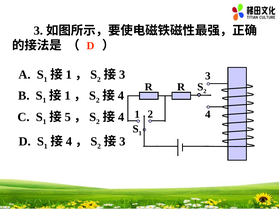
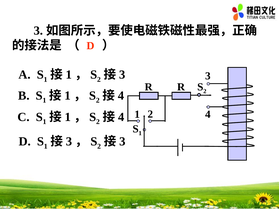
5 at (68, 117): 5 -> 1
4 at (69, 142): 4 -> 3
